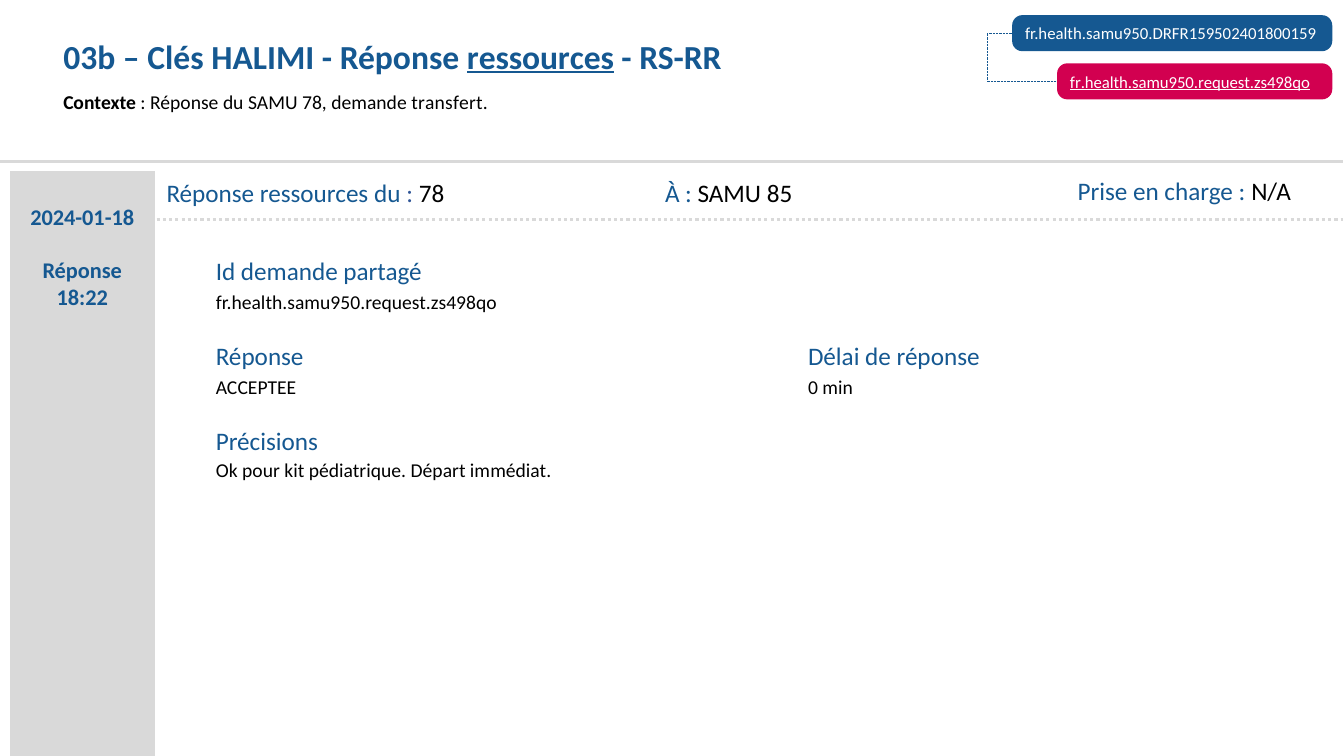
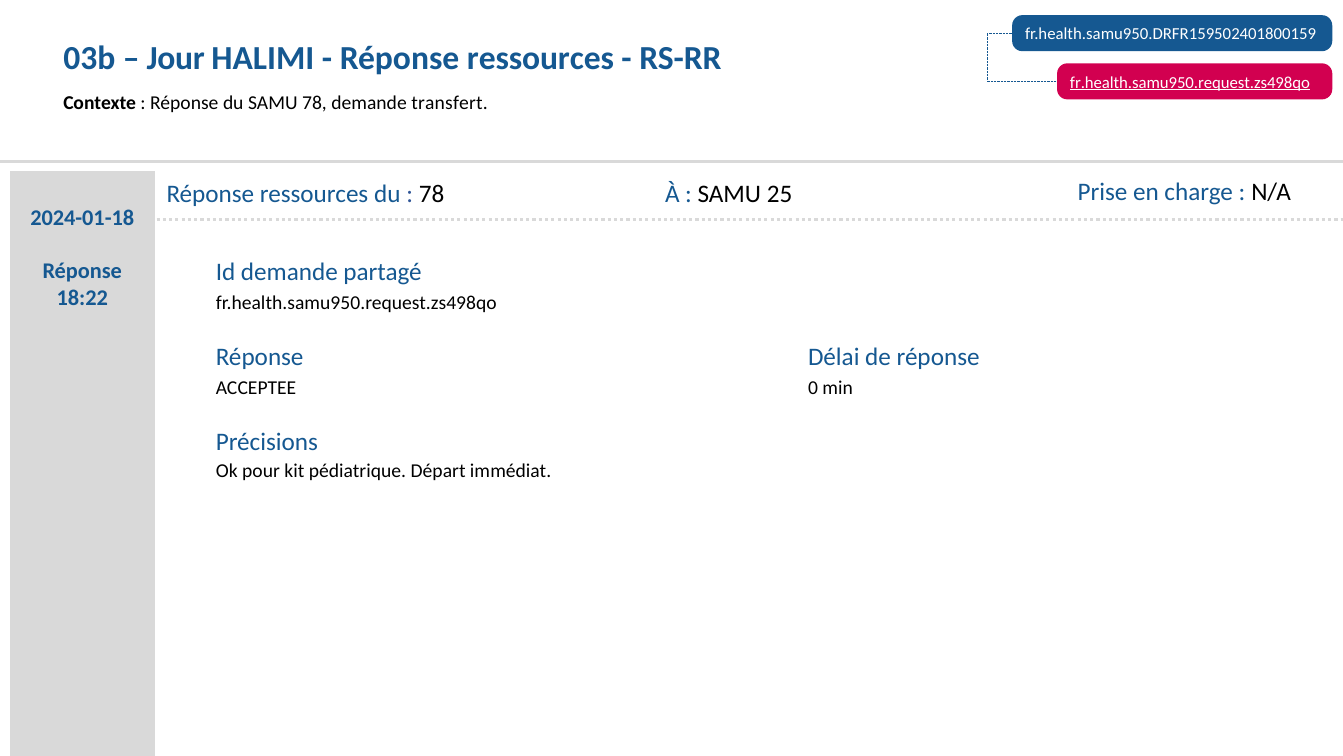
Clés: Clés -> Jour
ressources at (540, 58) underline: present -> none
85: 85 -> 25
